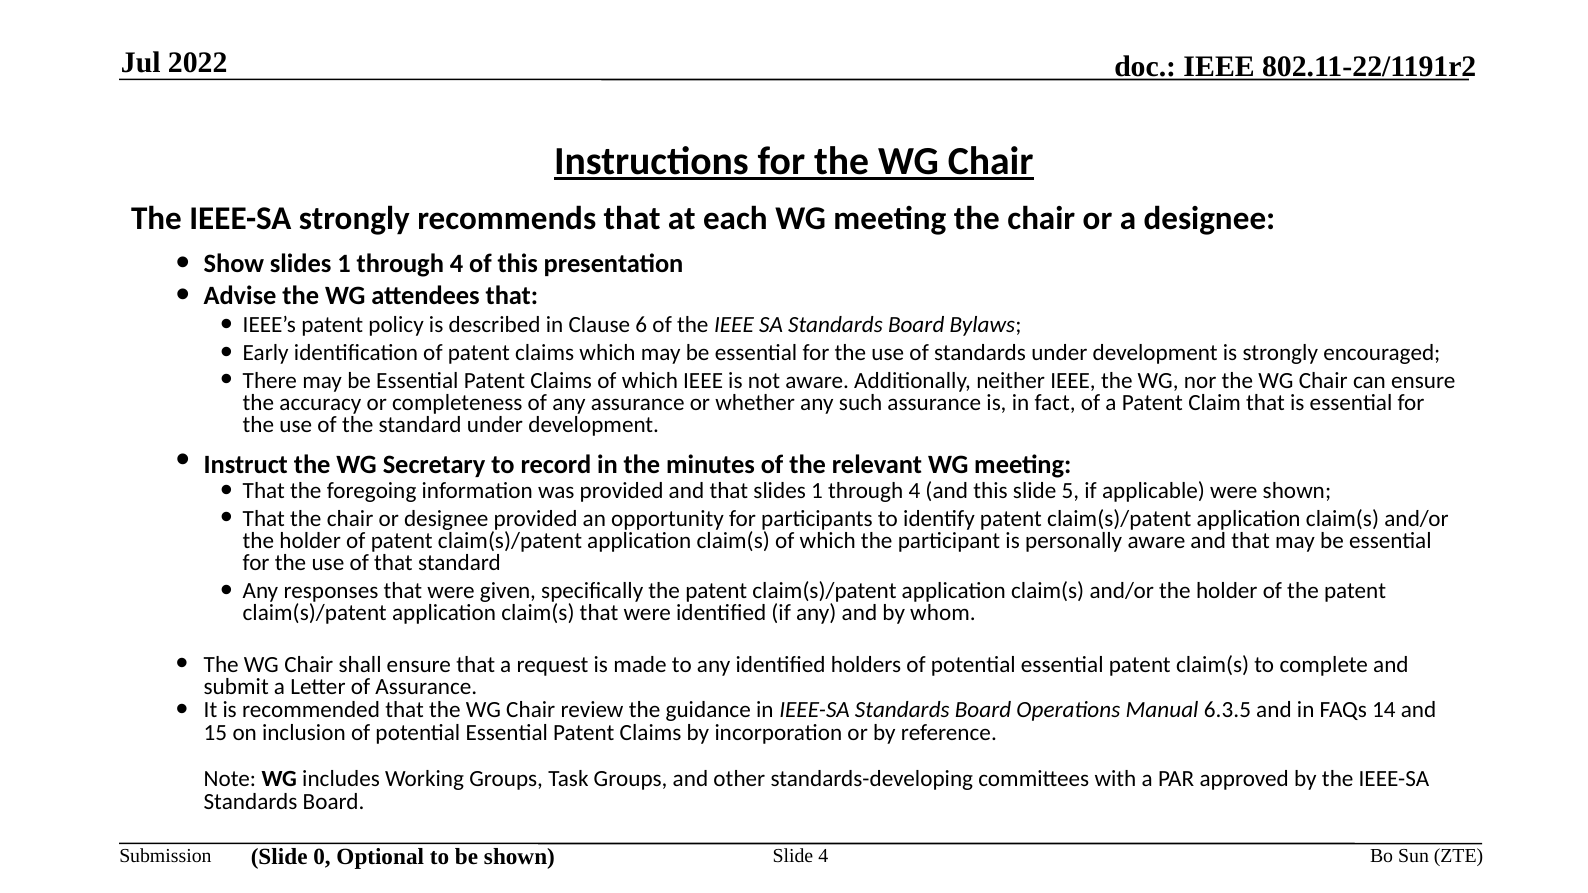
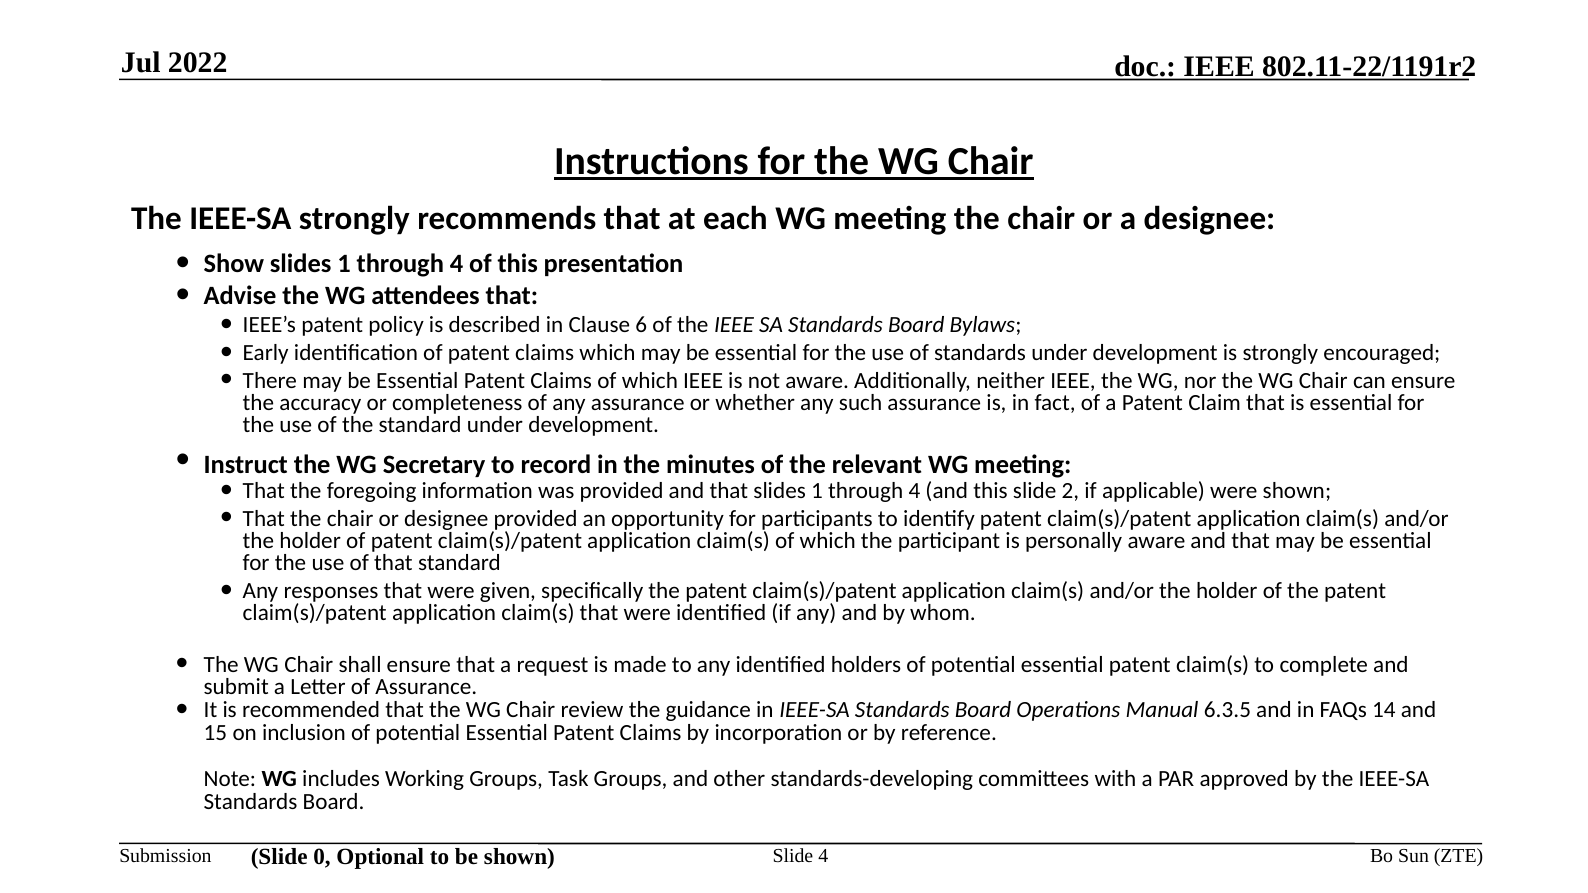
5: 5 -> 2
